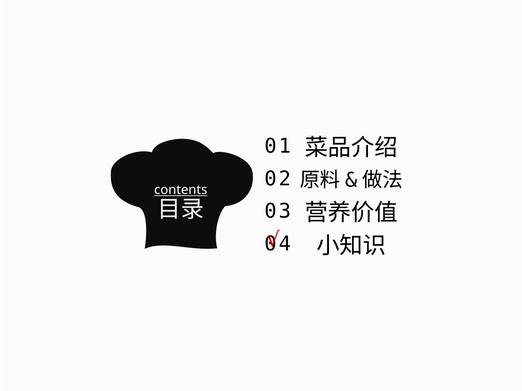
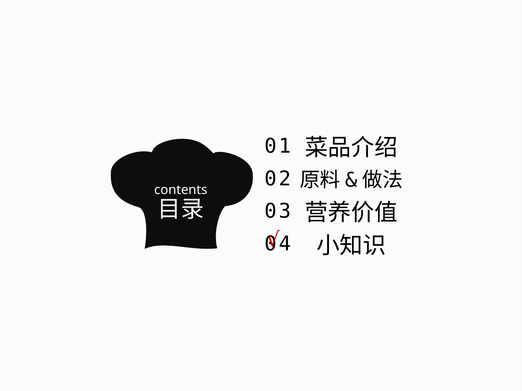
contents underline: present -> none
